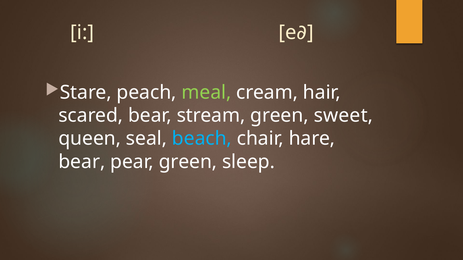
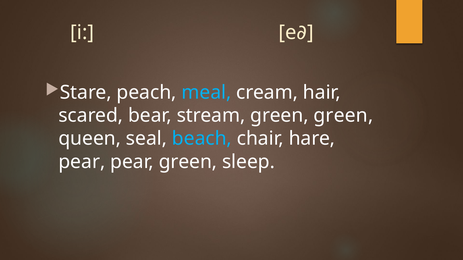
meal colour: light green -> light blue
green sweet: sweet -> green
bear at (82, 162): bear -> pear
